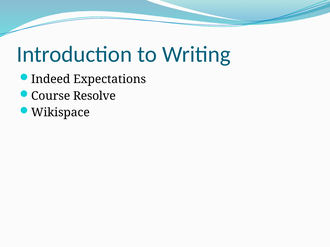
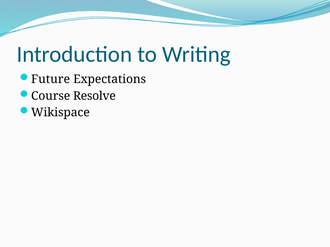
Indeed: Indeed -> Future
